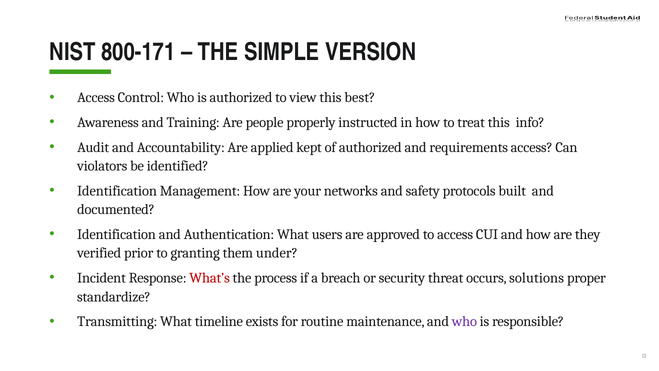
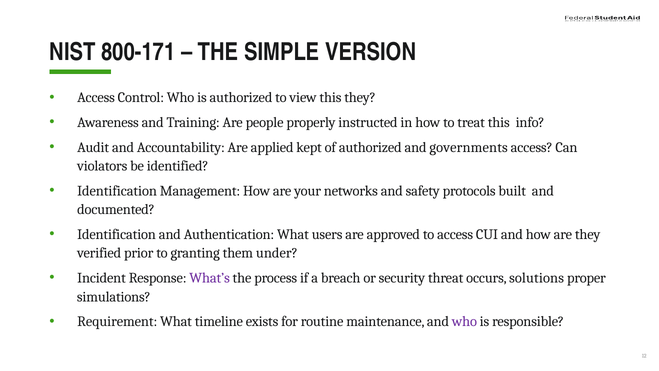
this best: best -> they
requirements: requirements -> governments
What’s colour: red -> purple
standardize: standardize -> simulations
Transmitting: Transmitting -> Requirement
